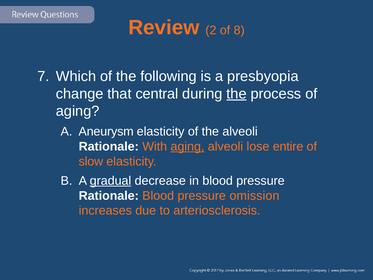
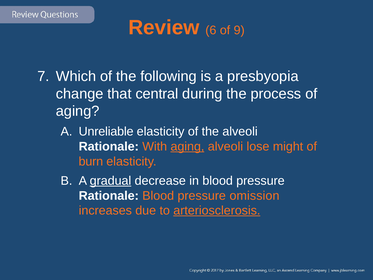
2: 2 -> 6
8: 8 -> 9
the at (237, 94) underline: present -> none
Aneurysm: Aneurysm -> Unreliable
entire: entire -> might
slow: slow -> burn
arteriosclerosis underline: none -> present
